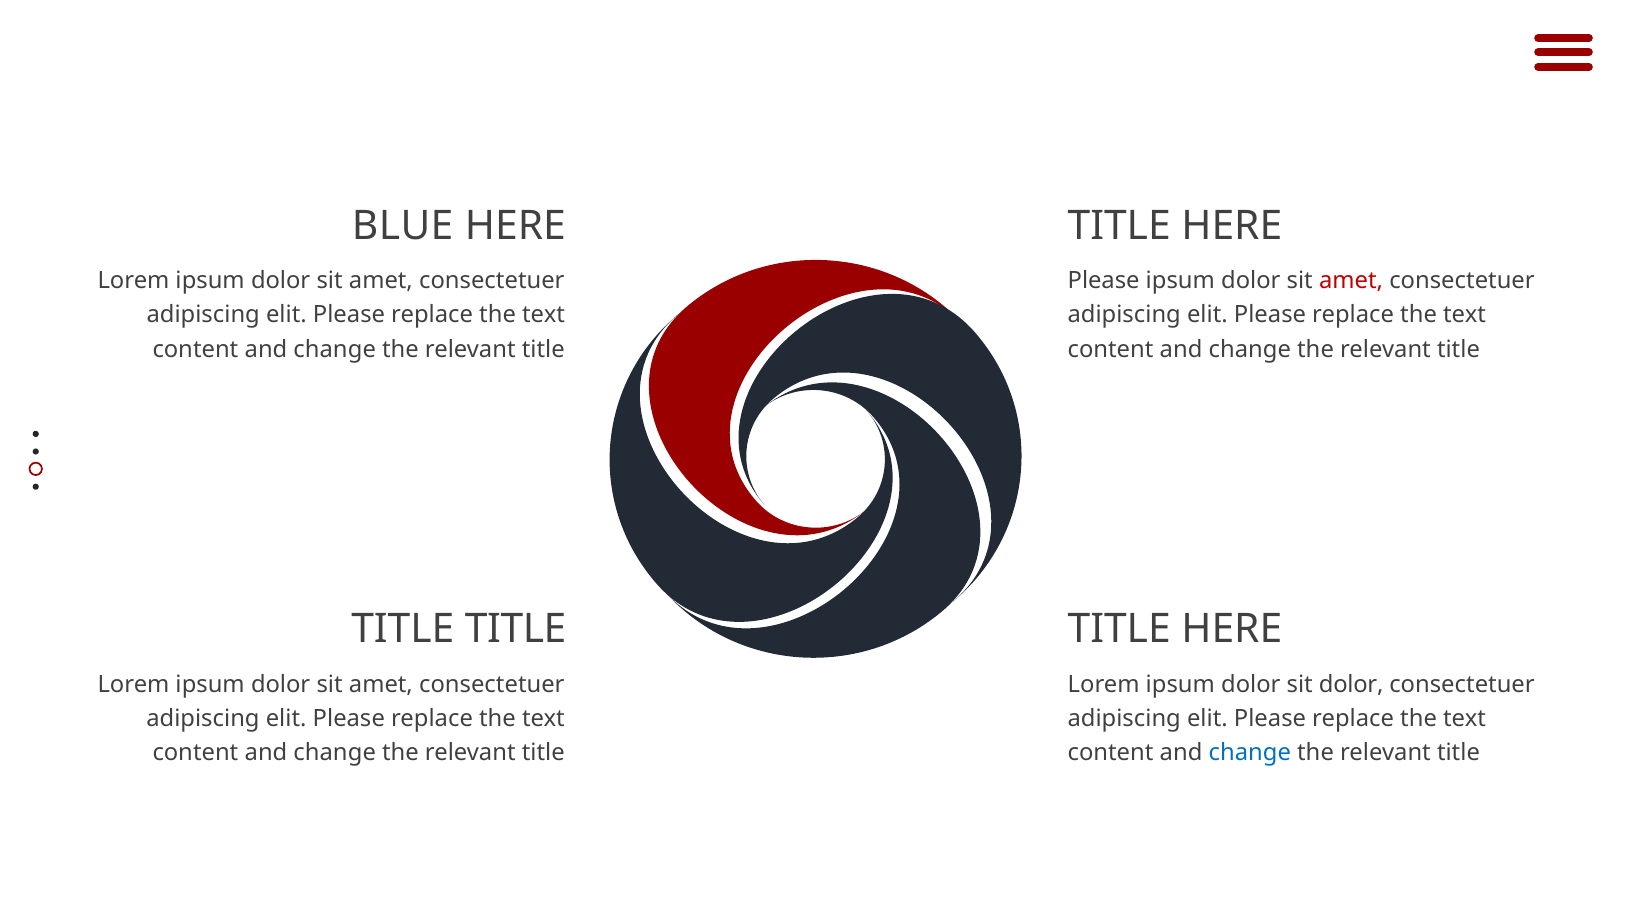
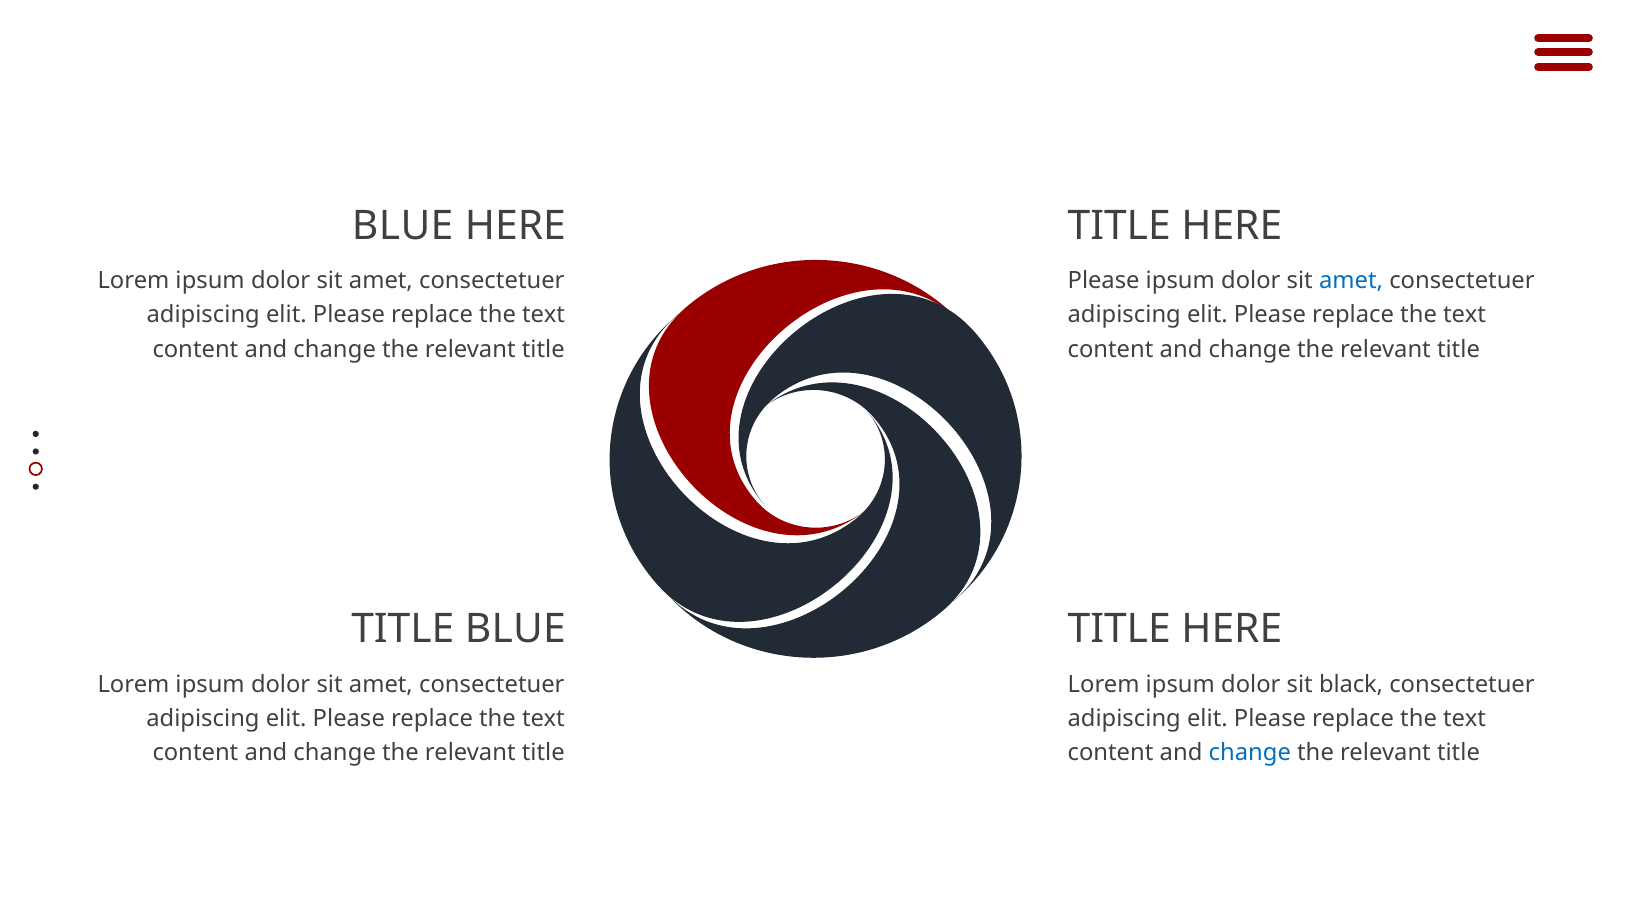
amet at (1351, 281) colour: red -> blue
TITLE at (516, 629): TITLE -> BLUE
sit dolor: dolor -> black
